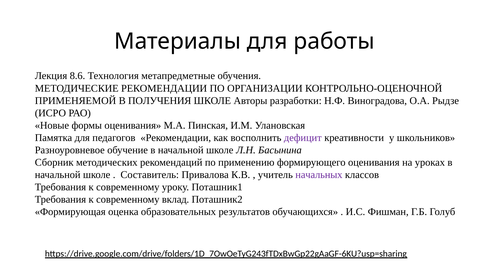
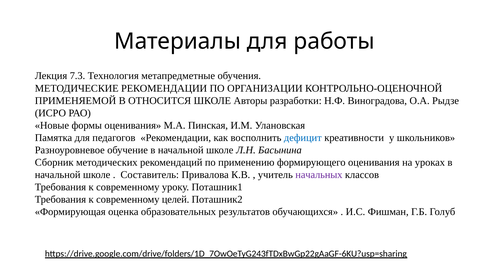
8.6: 8.6 -> 7.3
ПОЛУЧЕНИЯ: ПОЛУЧЕНИЯ -> ОТНОСИТСЯ
дефицит colour: purple -> blue
вклад: вклад -> целей
